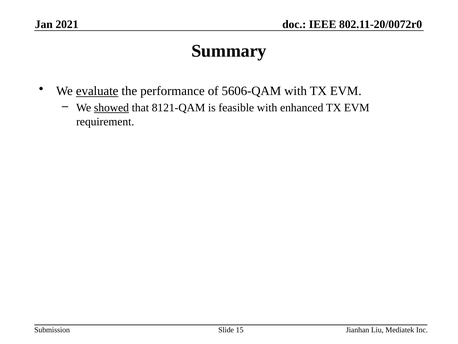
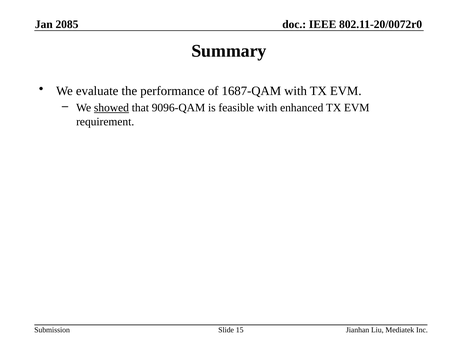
2021: 2021 -> 2085
evaluate underline: present -> none
5606-QAM: 5606-QAM -> 1687-QAM
8121-QAM: 8121-QAM -> 9096-QAM
